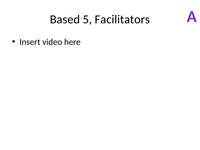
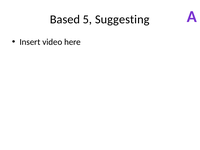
Facilitators: Facilitators -> Suggesting
